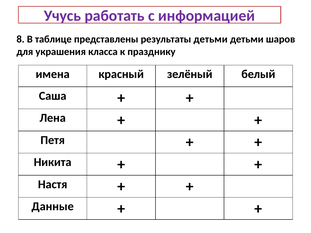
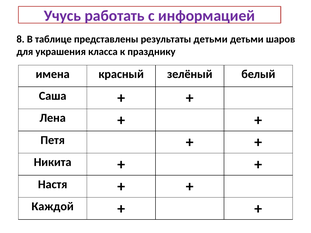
Данные: Данные -> Каждой
